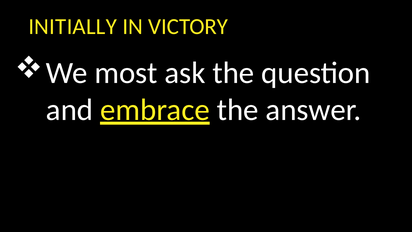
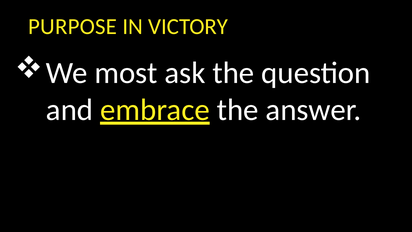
INITIALLY: INITIALLY -> PURPOSE
